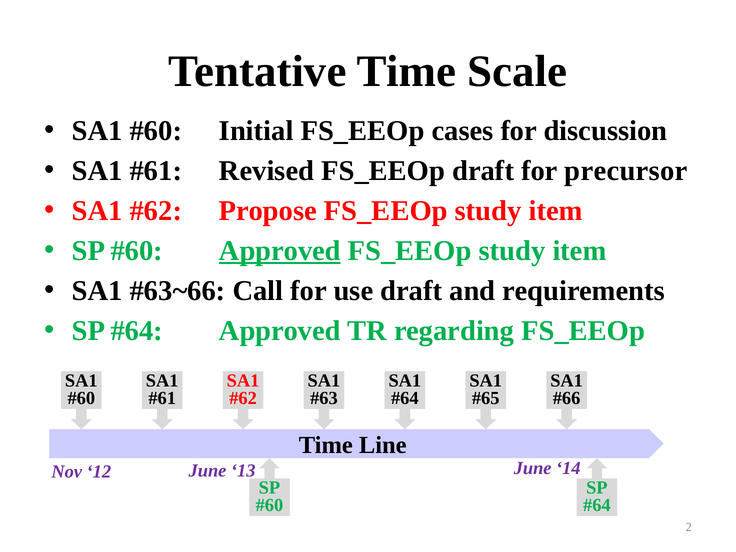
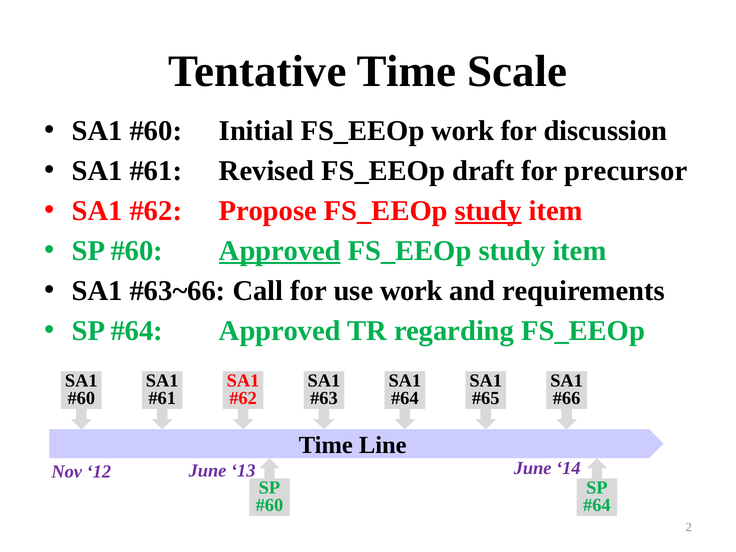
FS_EEOp cases: cases -> work
study at (488, 211) underline: none -> present
use draft: draft -> work
